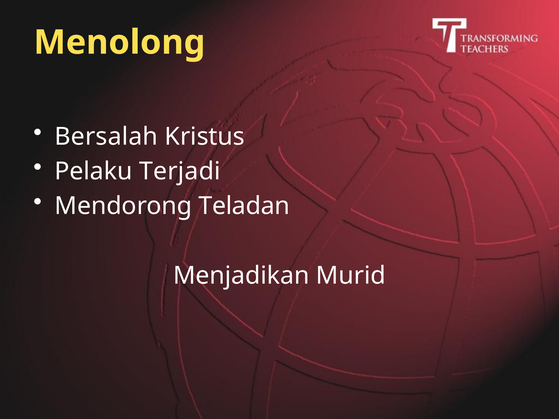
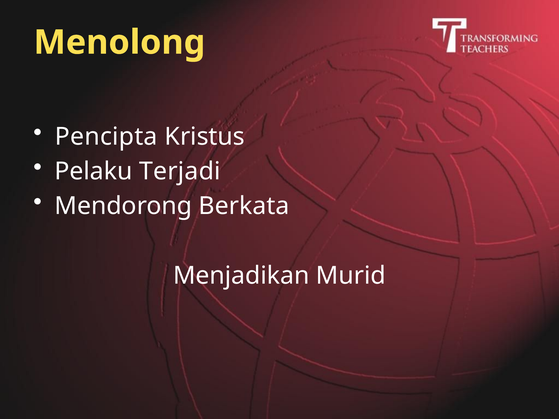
Bersalah: Bersalah -> Pencipta
Teladan: Teladan -> Berkata
